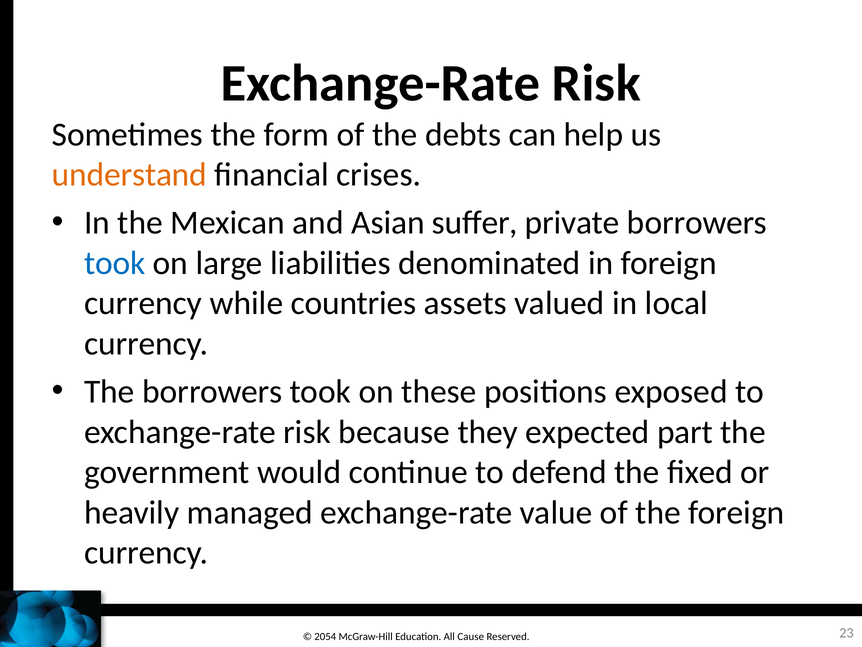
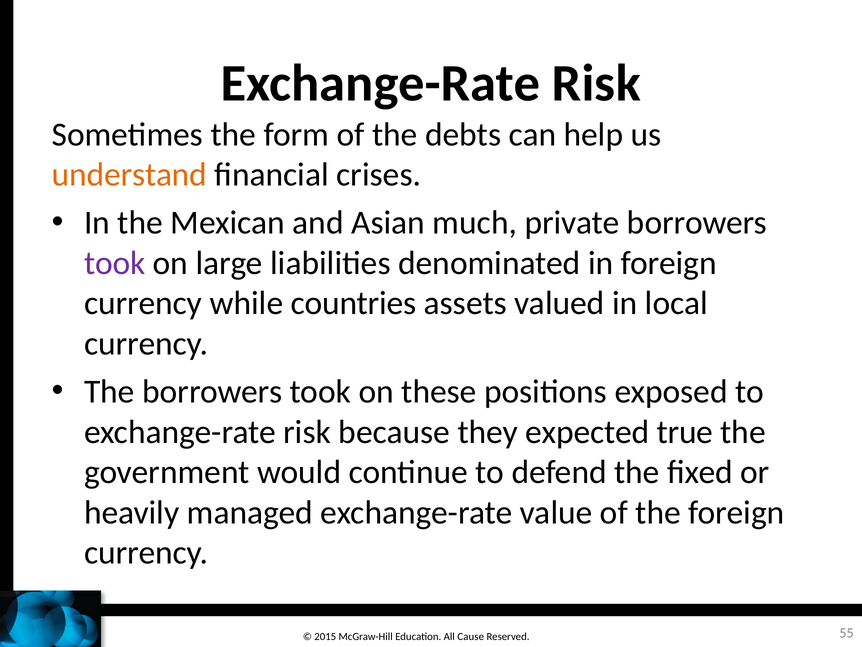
suffer: suffer -> much
took at (115, 263) colour: blue -> purple
part: part -> true
2054: 2054 -> 2015
23: 23 -> 55
